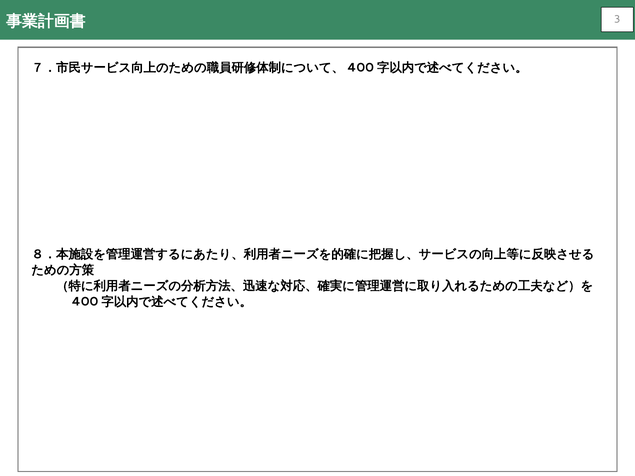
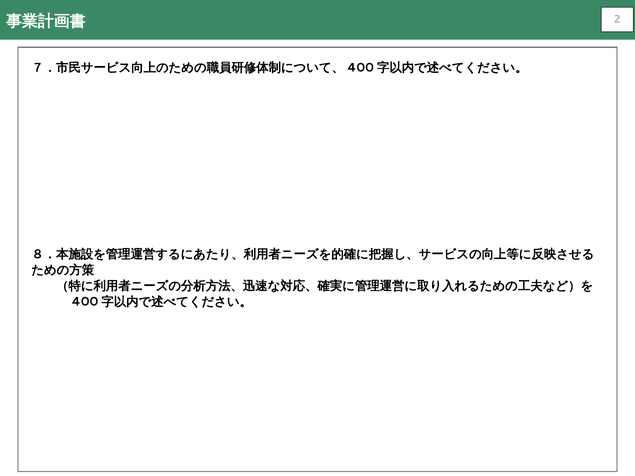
3: 3 -> 2
